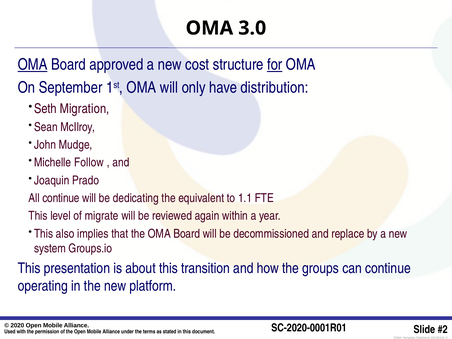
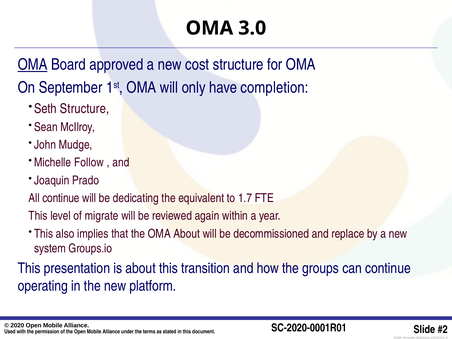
for underline: present -> none
distribution: distribution -> completion
Seth Migration: Migration -> Structure
1.1: 1.1 -> 1.7
the OMA Board: Board -> About
